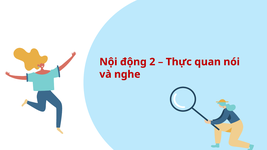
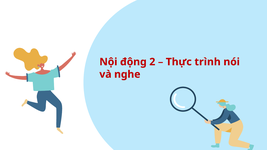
quan: quan -> trình
